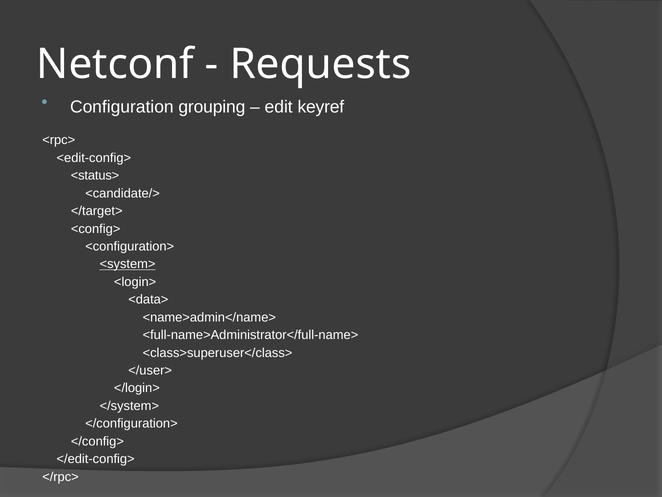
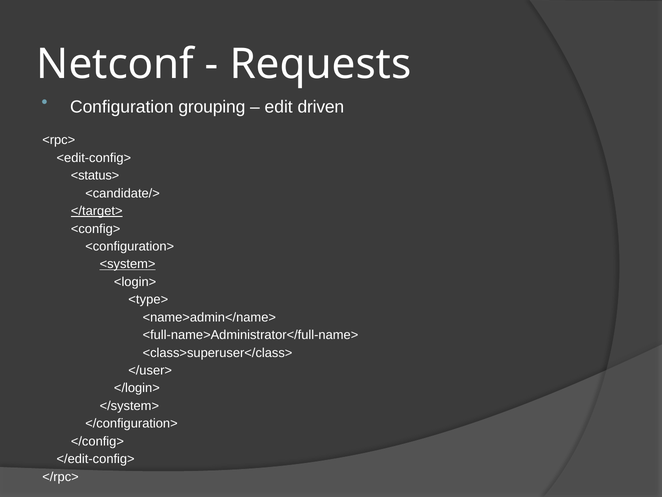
keyref: keyref -> driven
</target> underline: none -> present
<data>: <data> -> <type>
